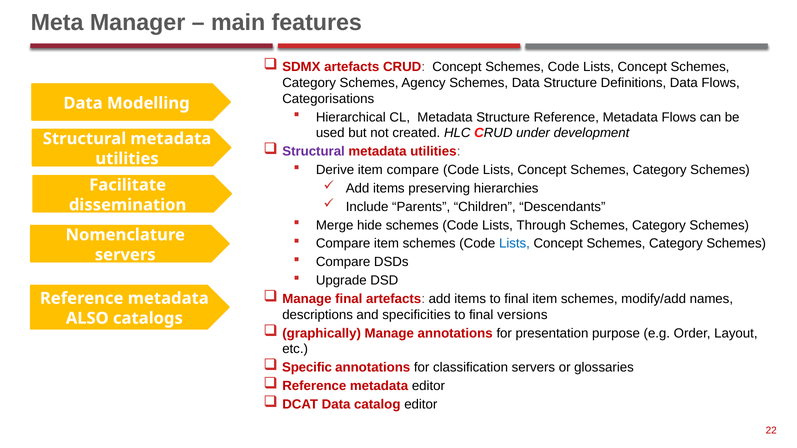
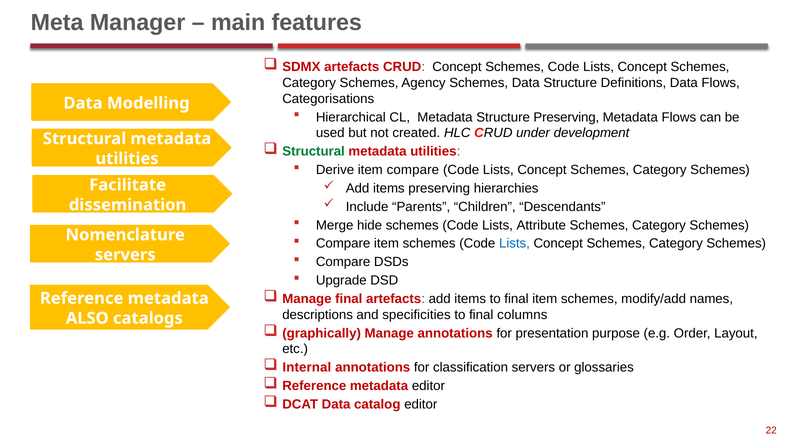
Structure Reference: Reference -> Preserving
Structural at (314, 152) colour: purple -> green
Through: Through -> Attribute
versions: versions -> columns
Specific: Specific -> Internal
